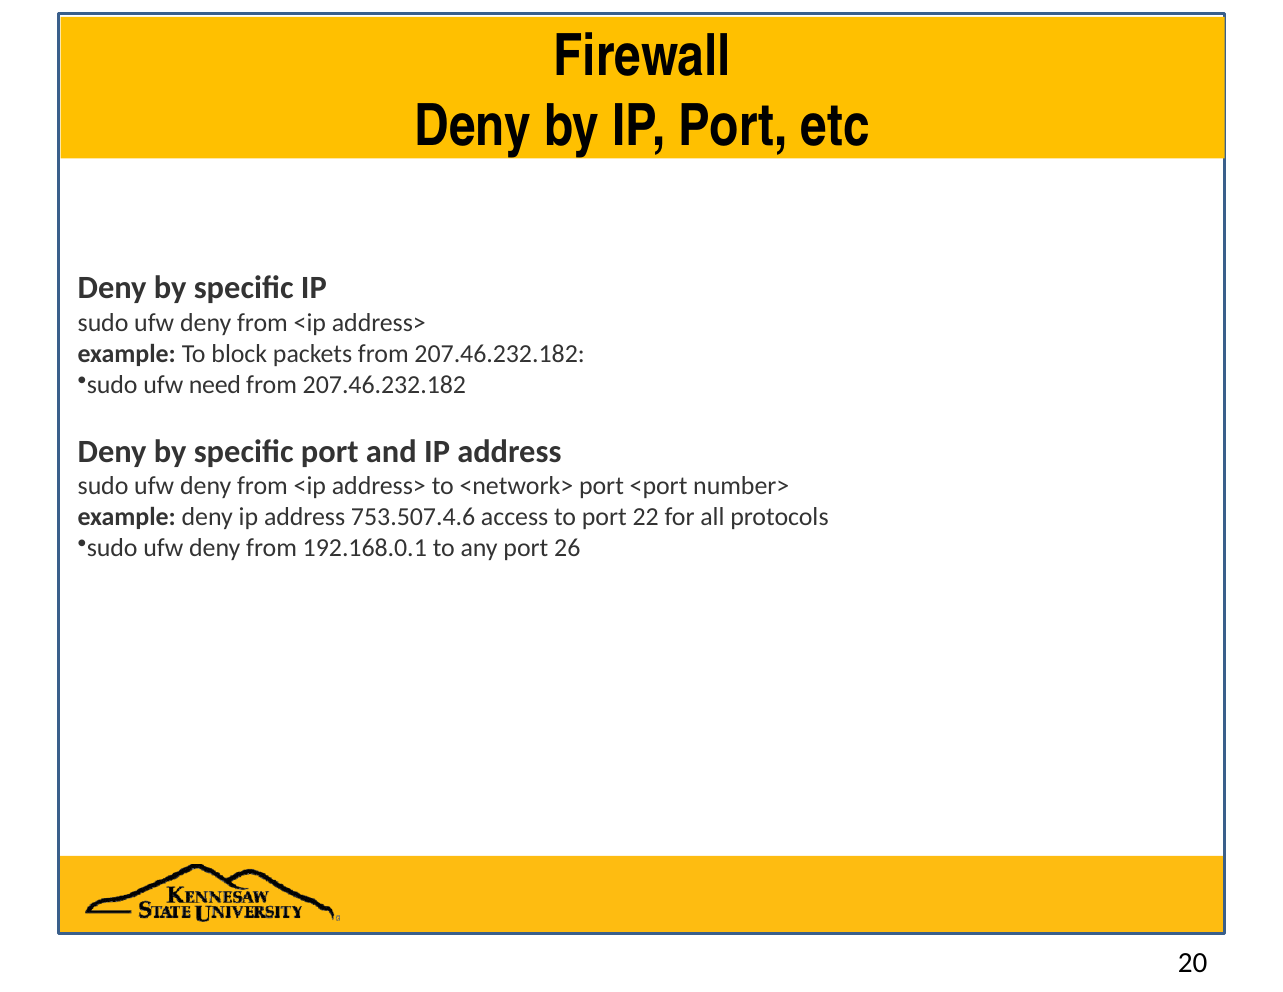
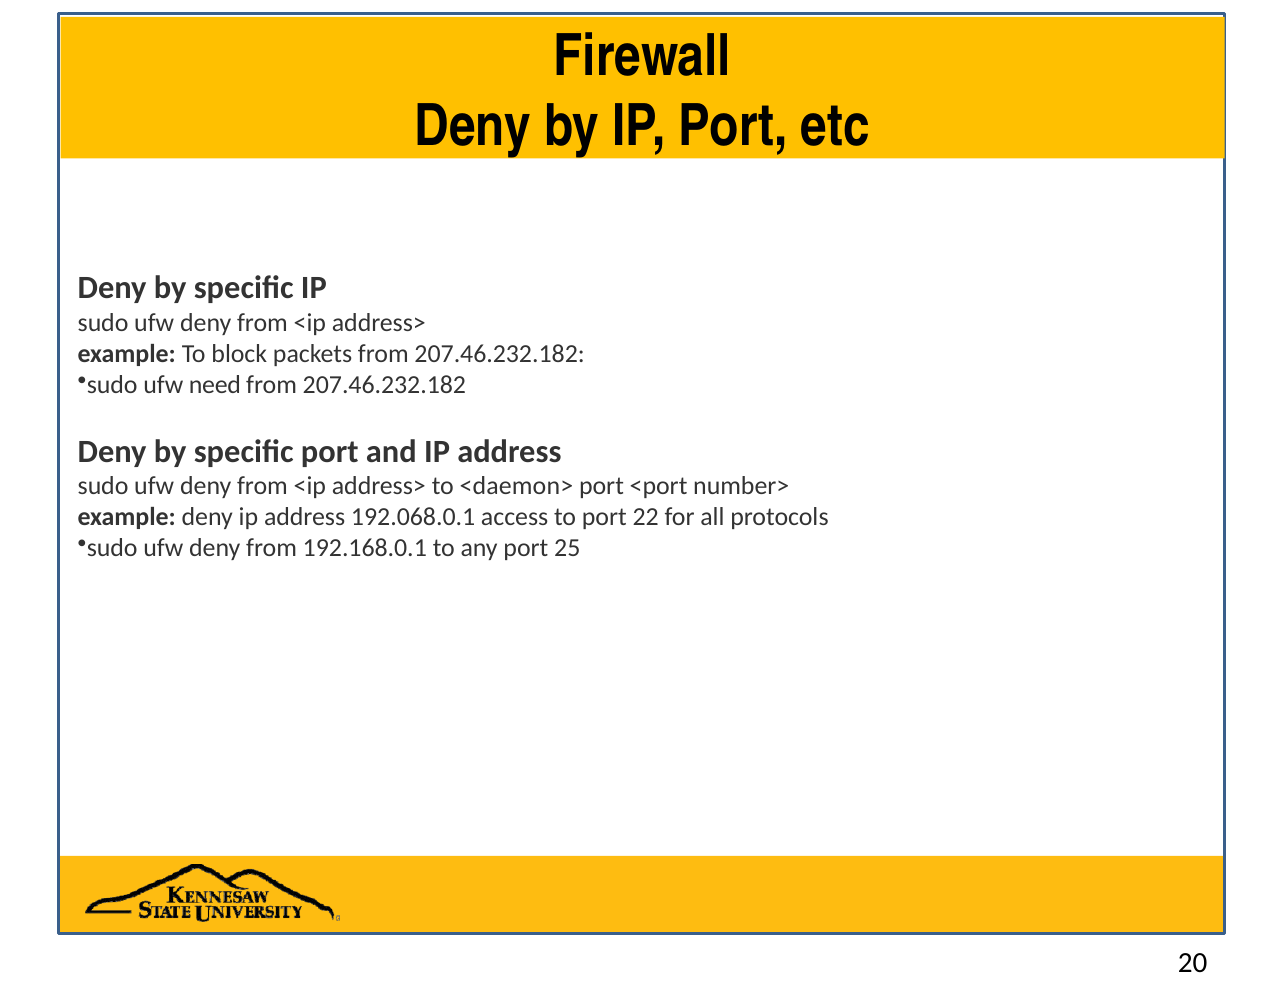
<network>: <network> -> <daemon>
753.507.4.6: 753.507.4.6 -> 192.068.0.1
26: 26 -> 25
